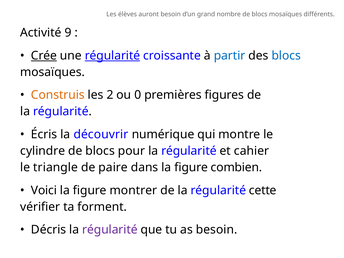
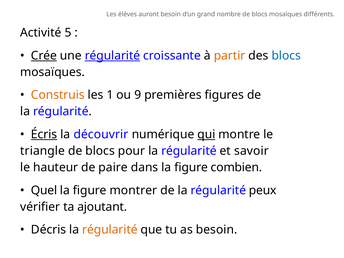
9: 9 -> 5
partir colour: blue -> orange
2: 2 -> 1
0: 0 -> 9
Écris underline: none -> present
qui underline: none -> present
cylindre: cylindre -> triangle
cahier: cahier -> savoir
triangle: triangle -> hauteur
Voici: Voici -> Quel
cette: cette -> peux
forment: forment -> ajoutant
régularité at (110, 230) colour: purple -> orange
